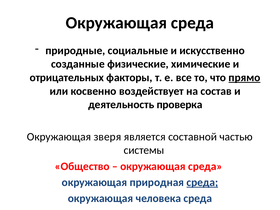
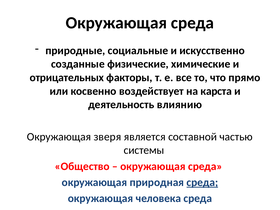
прямо underline: present -> none
состав: состав -> карста
проверка: проверка -> влиянию
